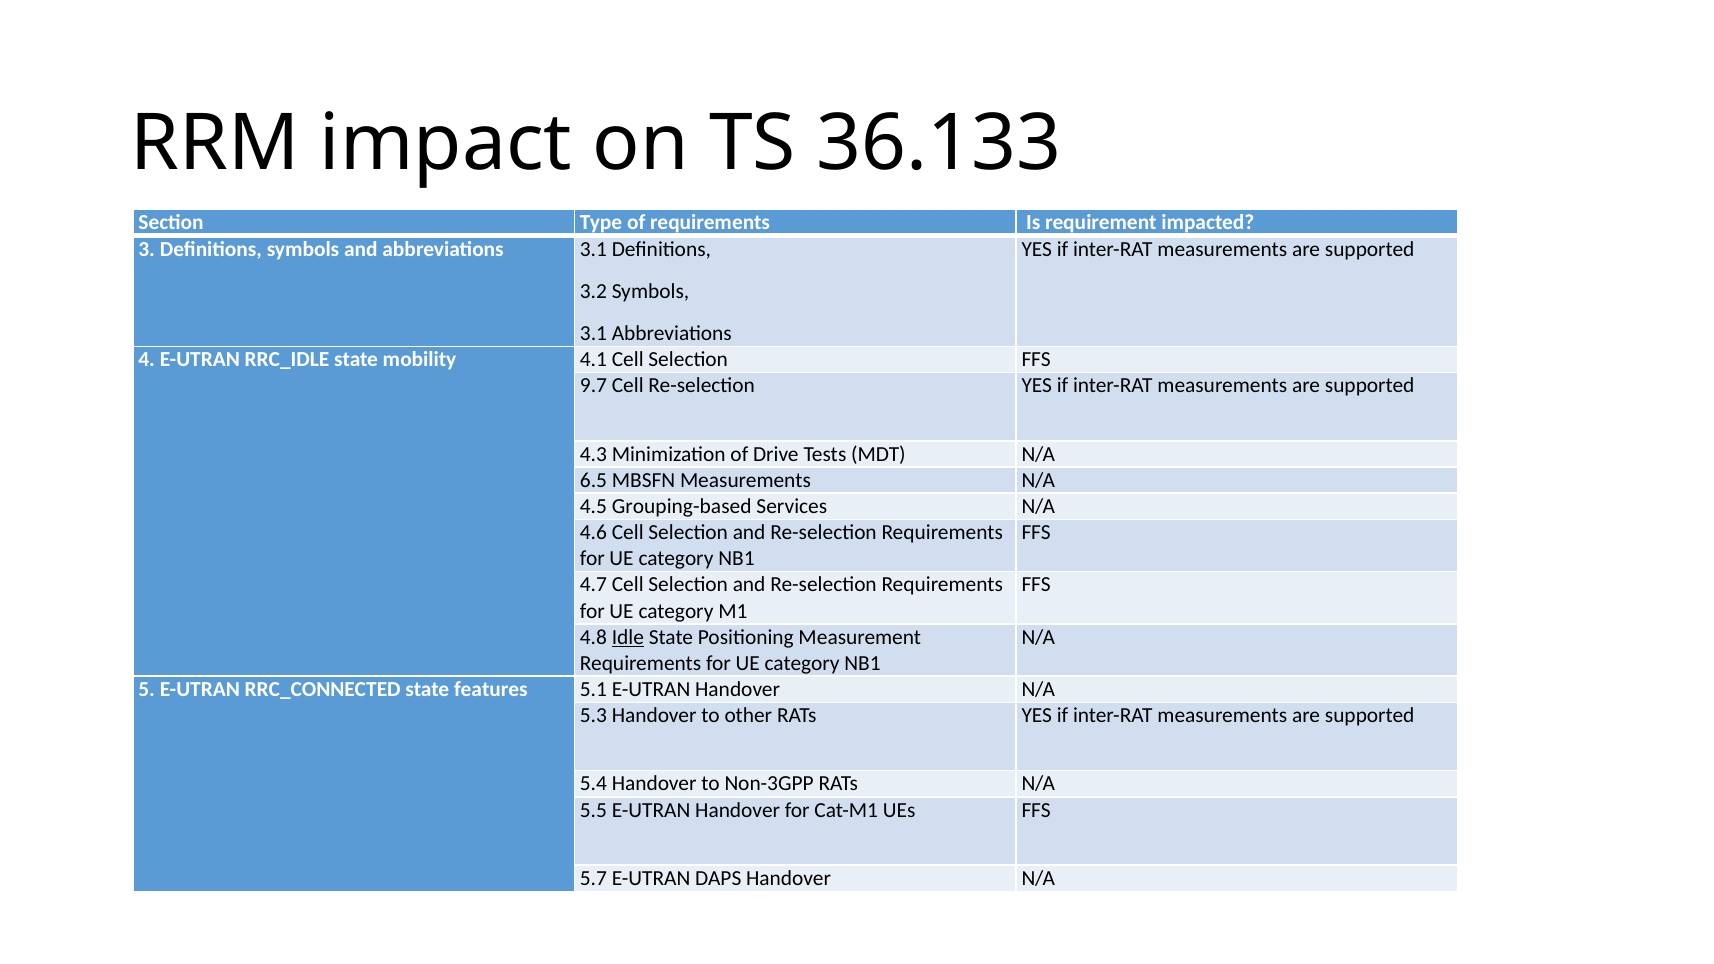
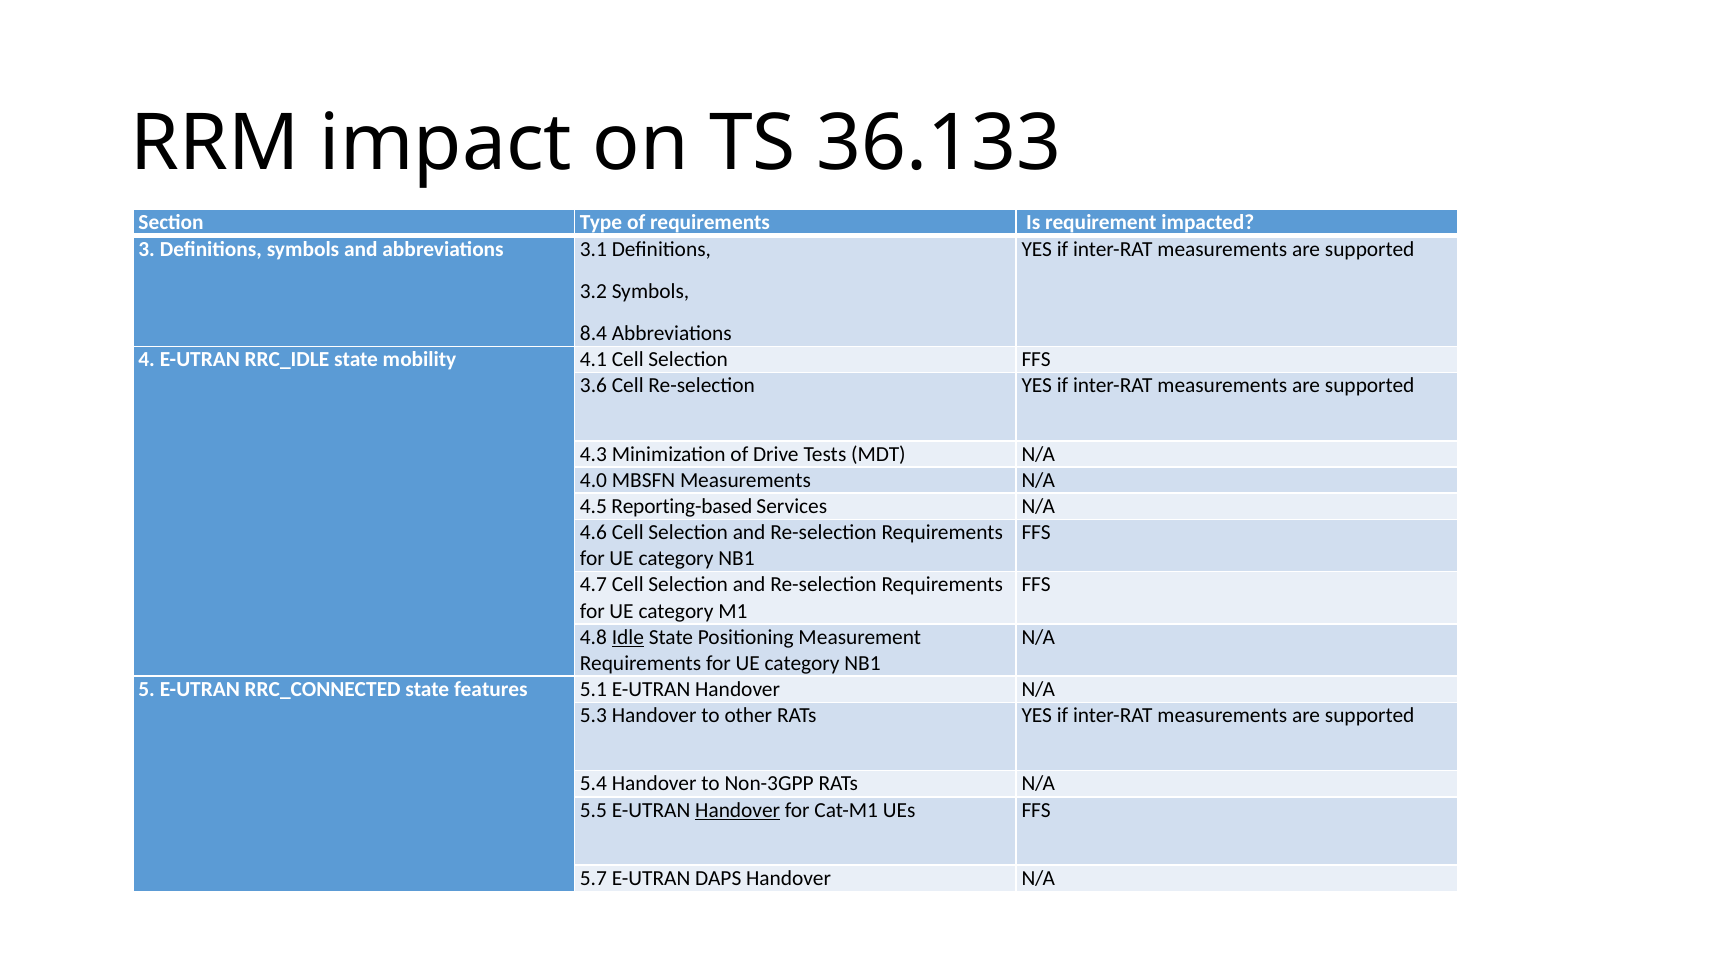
3.1 at (593, 333): 3.1 -> 8.4
9.7: 9.7 -> 3.6
6.5: 6.5 -> 4.0
Grouping-based: Grouping-based -> Reporting-based
Handover at (738, 810) underline: none -> present
